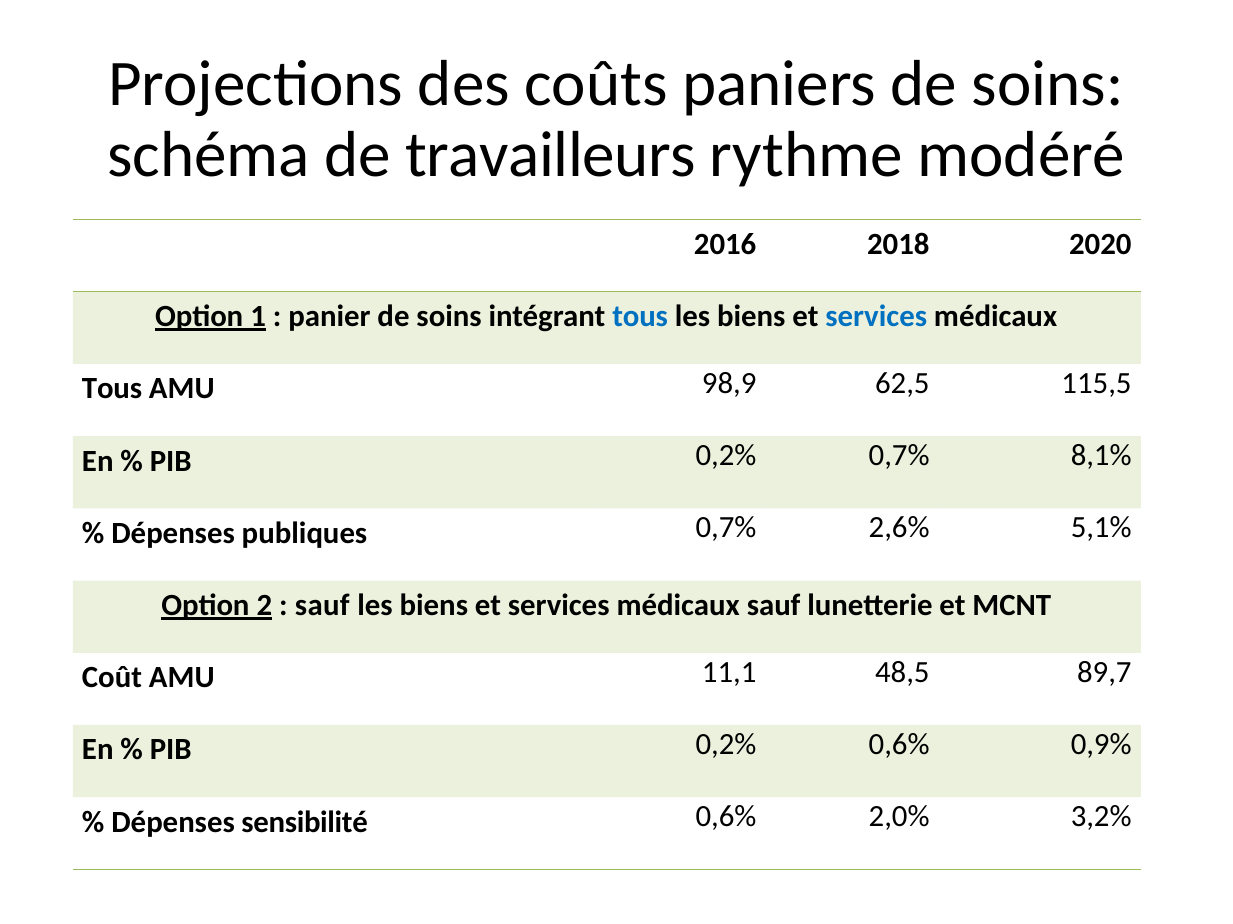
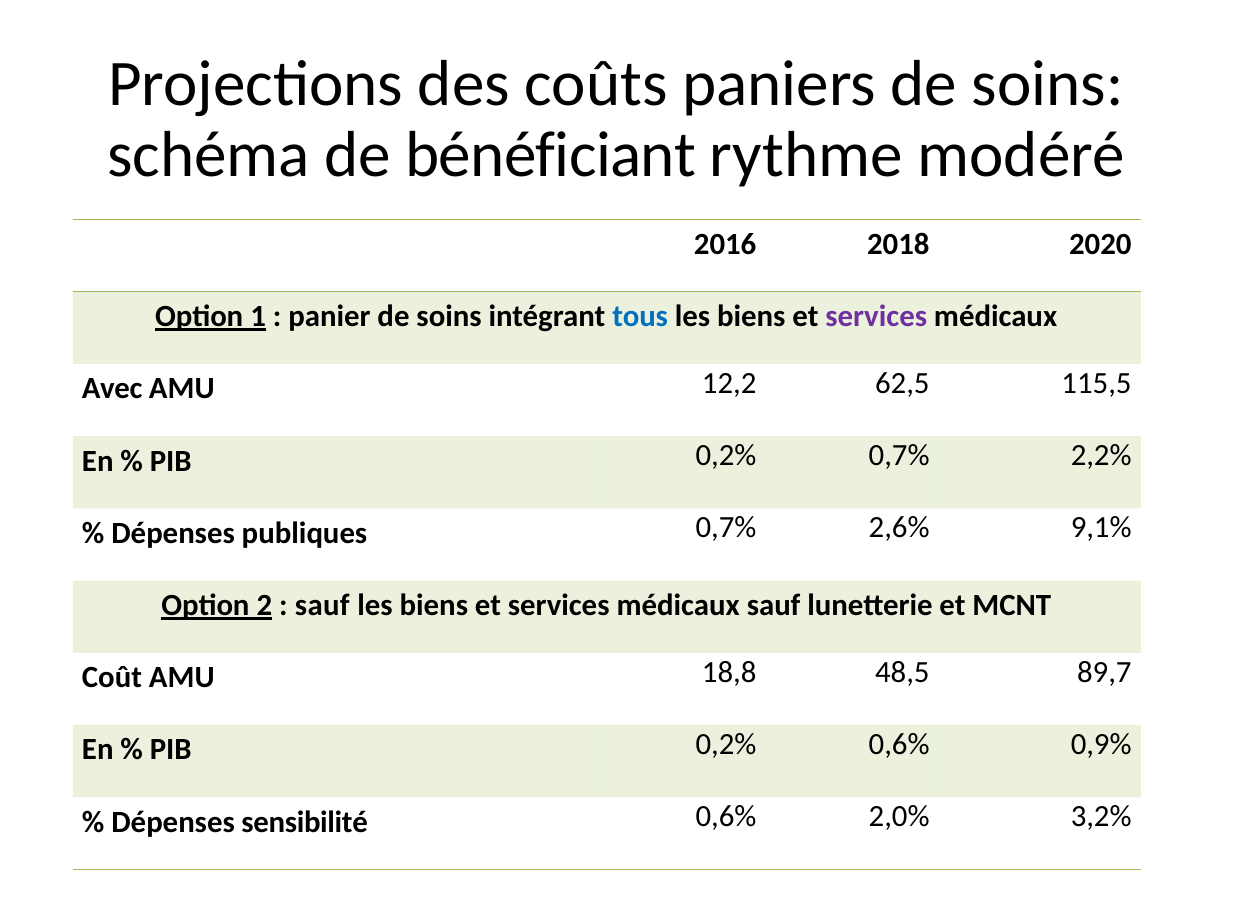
travailleurs: travailleurs -> bénéficiant
services at (876, 317) colour: blue -> purple
Tous at (112, 389): Tous -> Avec
98,9: 98,9 -> 12,2
8,1%: 8,1% -> 2,2%
5,1%: 5,1% -> 9,1%
11,1: 11,1 -> 18,8
